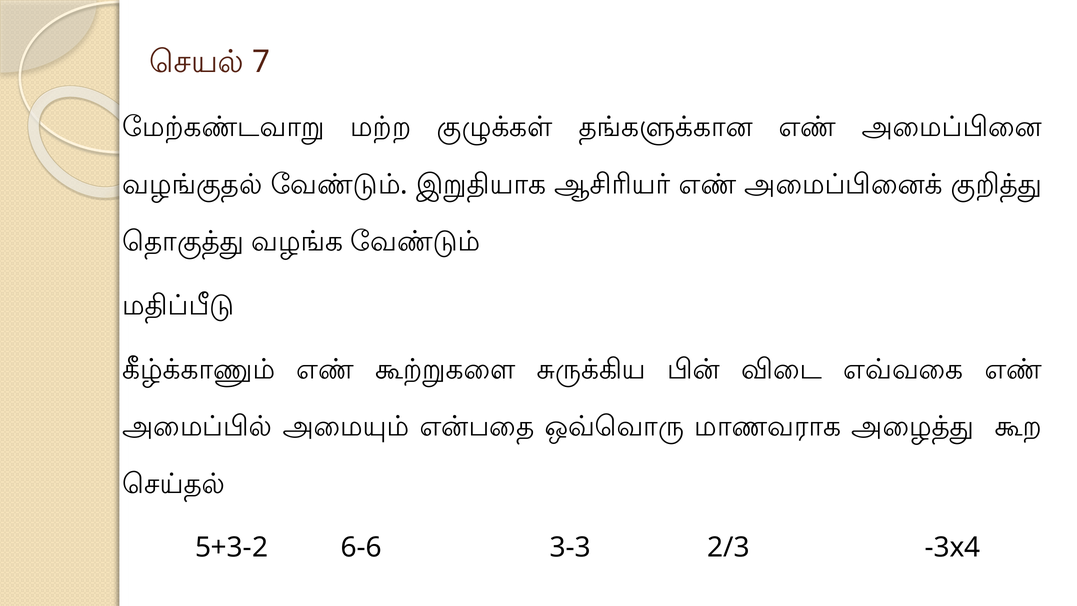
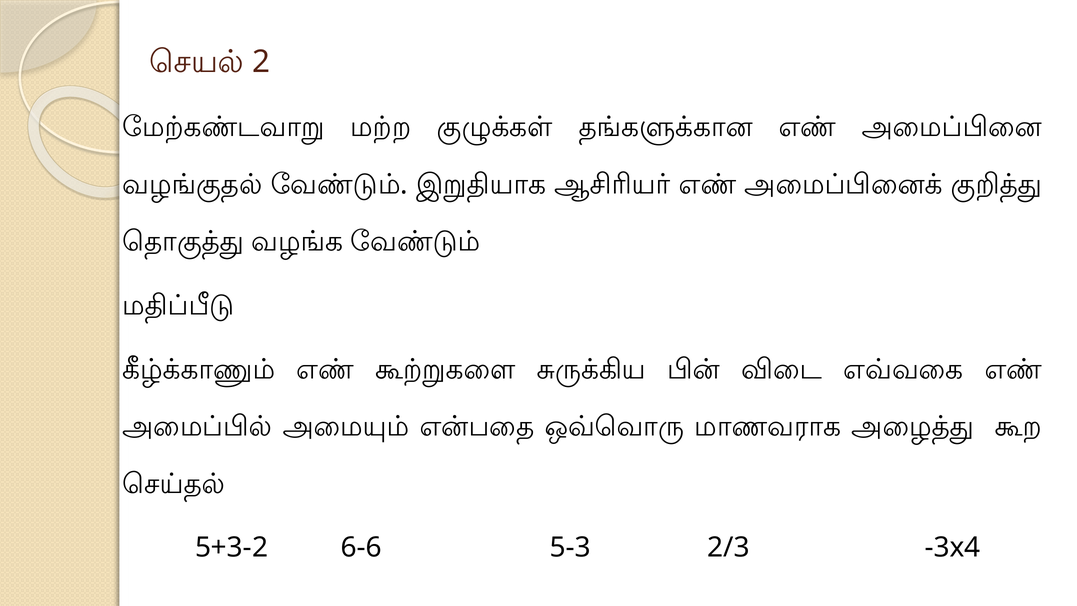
7: 7 -> 2
3-3: 3-3 -> 5-3
